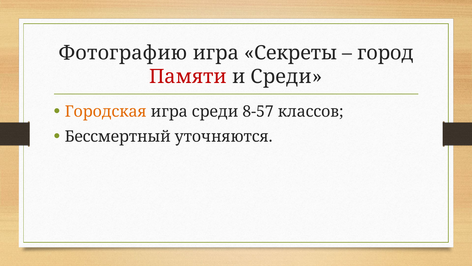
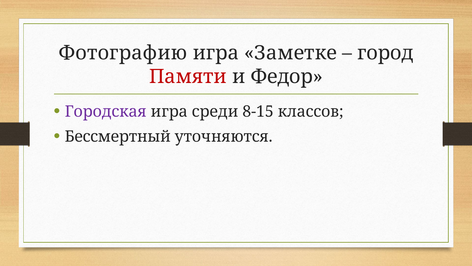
Секреты: Секреты -> Заметке
и Среди: Среди -> Федор
Городская colour: orange -> purple
8-57: 8-57 -> 8-15
